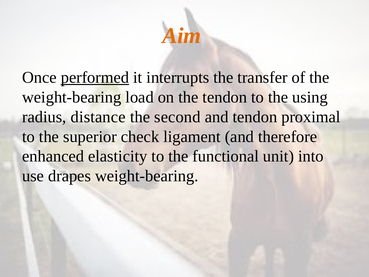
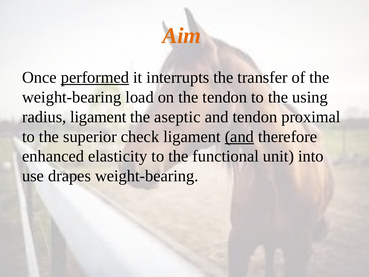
radius distance: distance -> ligament
second: second -> aseptic
and at (239, 136) underline: none -> present
